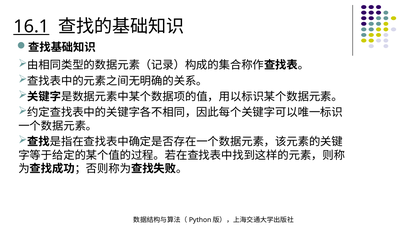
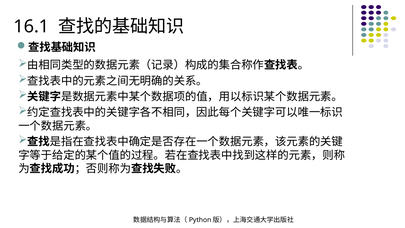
16.1 underline: present -> none
